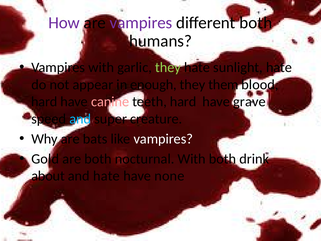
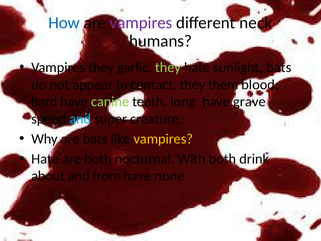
How colour: purple -> blue
different both: both -> neck
Vampires with: with -> they
sunlight hate: hate -> bats
enough: enough -> contact
canine colour: pink -> light green
teeth hard: hard -> long
vampires at (163, 139) colour: white -> yellow
Gold at (45, 159): Gold -> Hate
and hate: hate -> from
